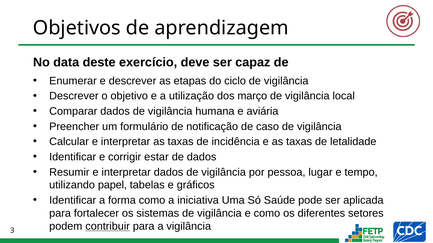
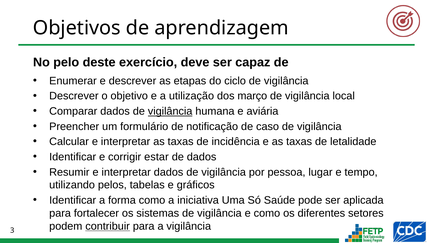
data: data -> pelo
vigilância at (170, 112) underline: none -> present
papel: papel -> pelos
